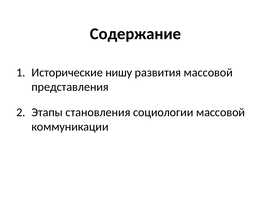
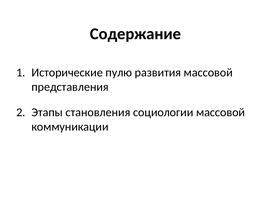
нишу: нишу -> пулю
